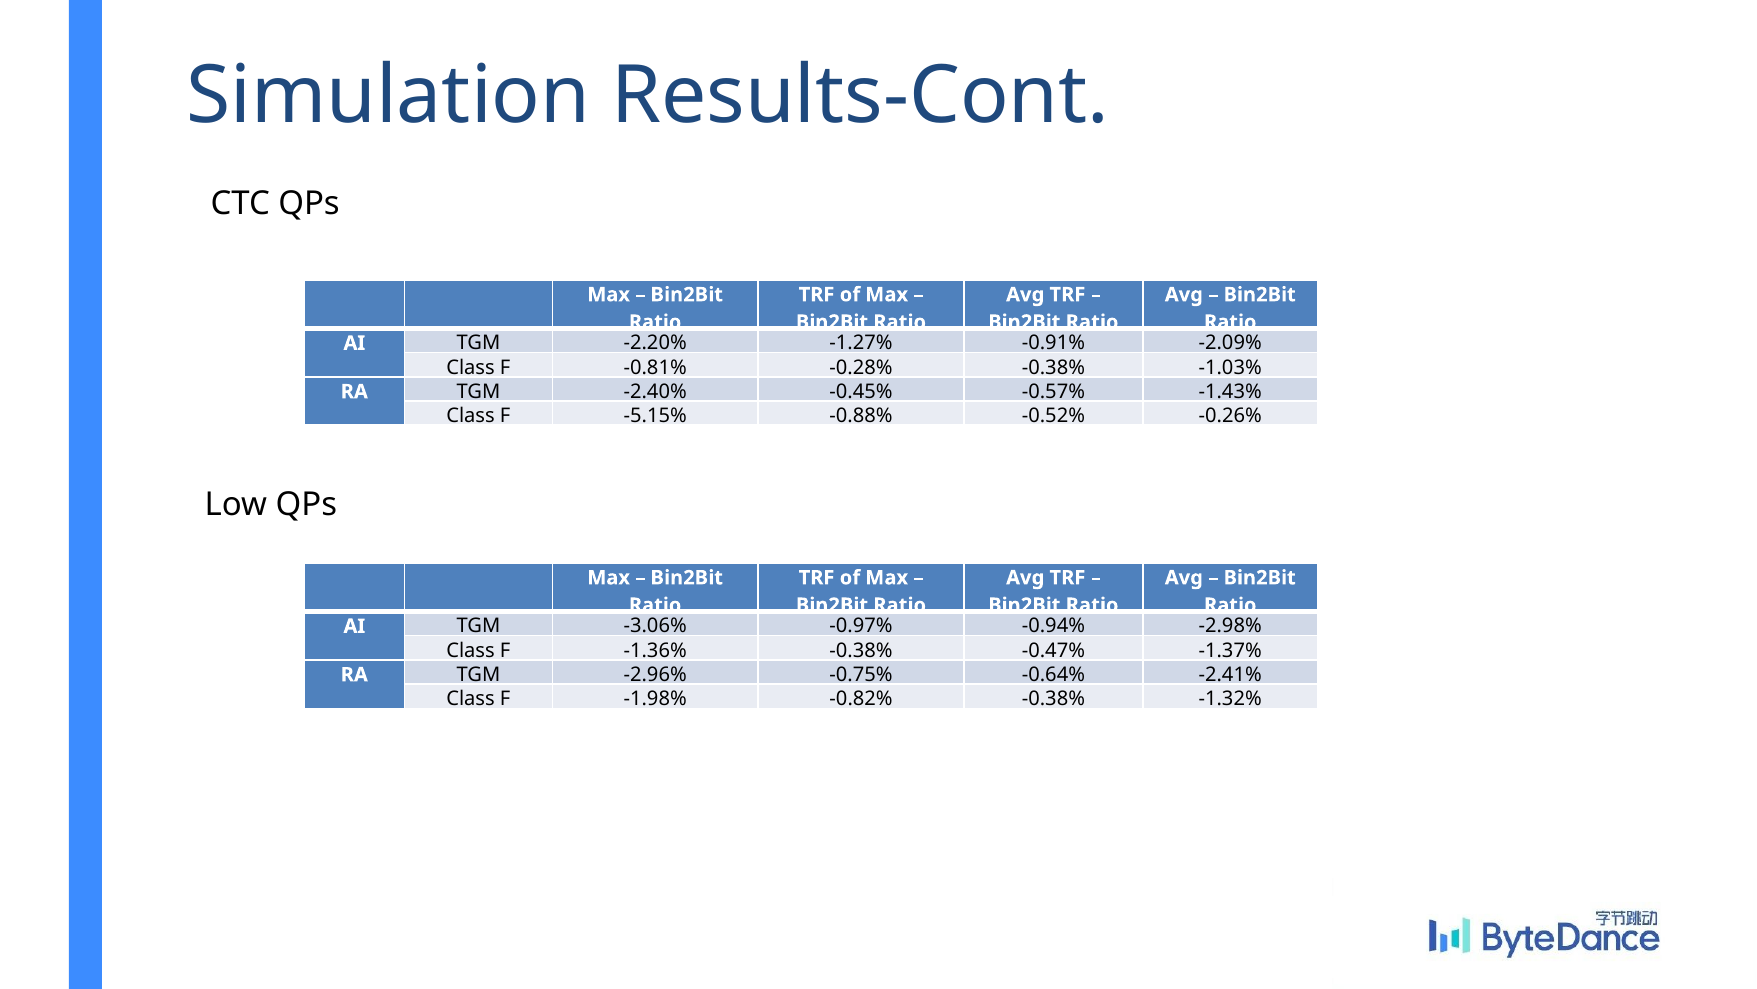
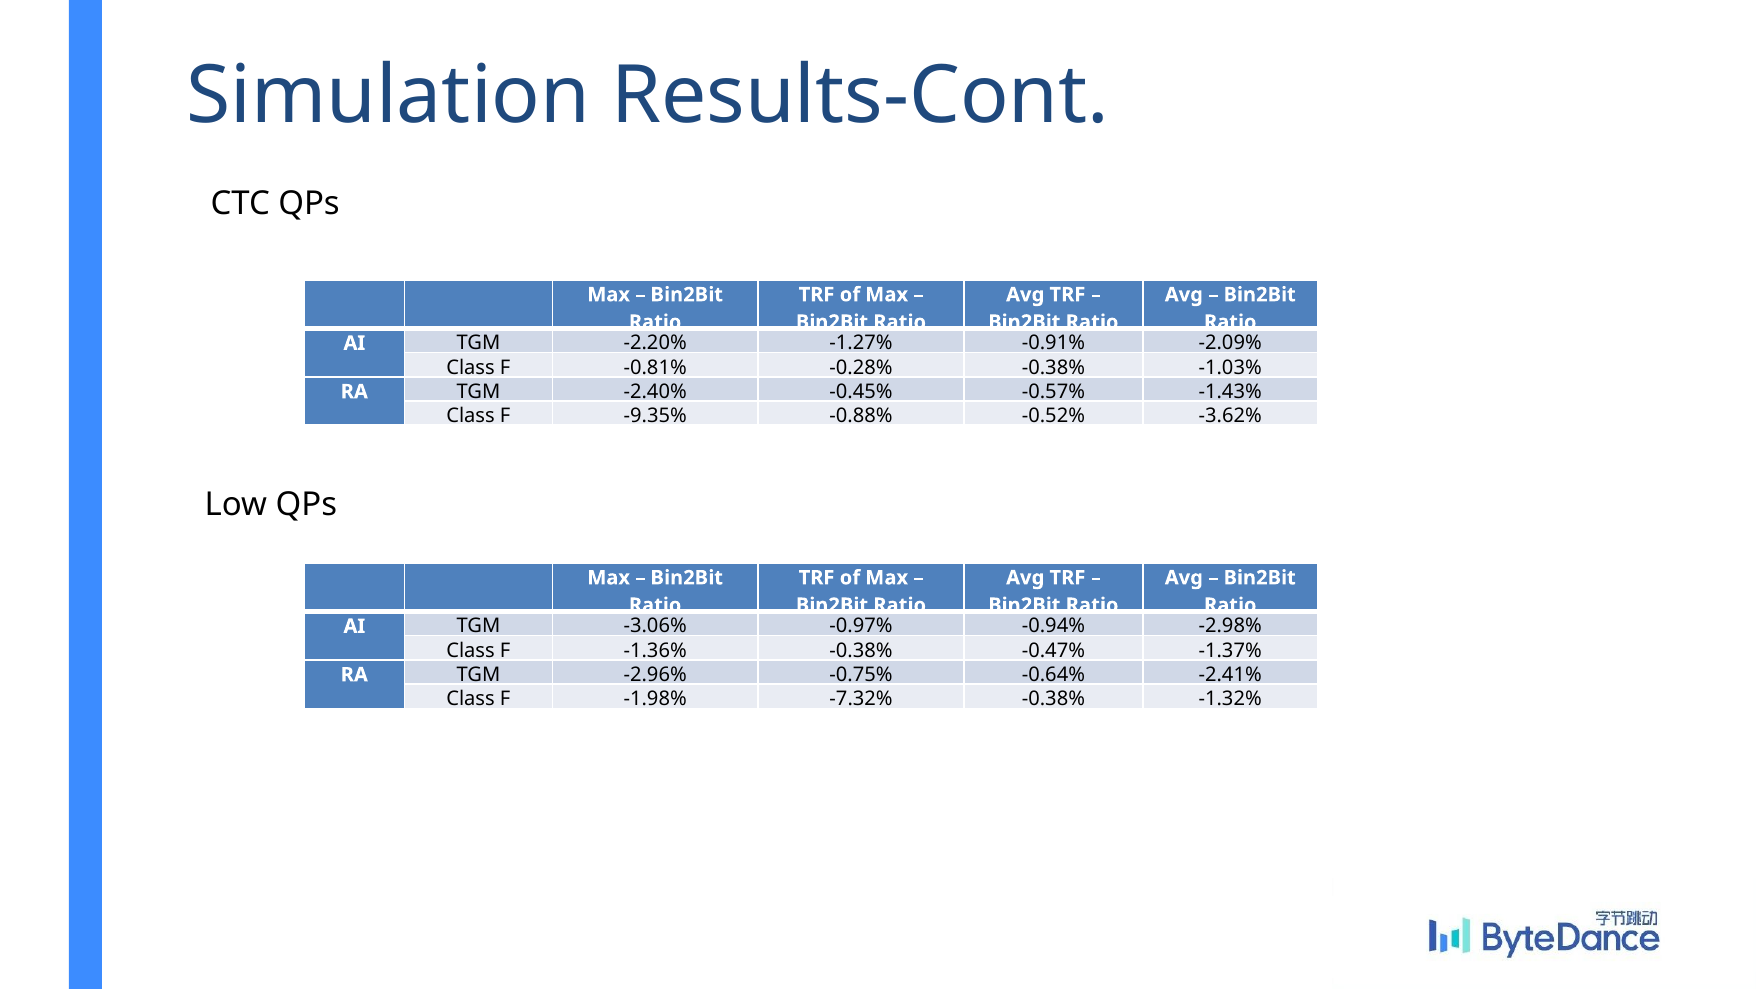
-5.15%: -5.15% -> -9.35%
-0.26%: -0.26% -> -3.62%
-0.82%: -0.82% -> -7.32%
